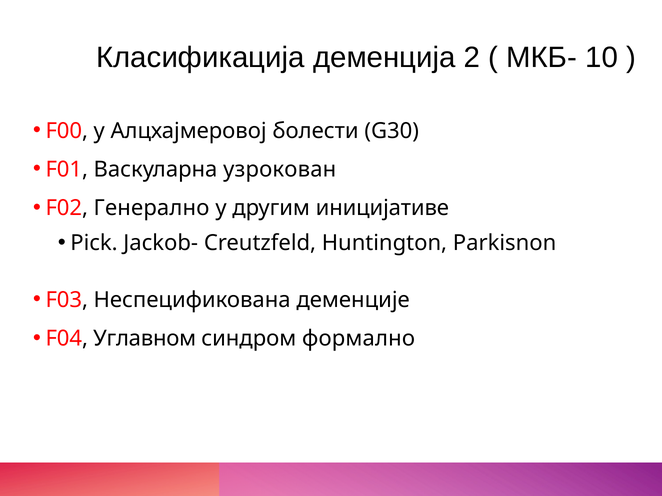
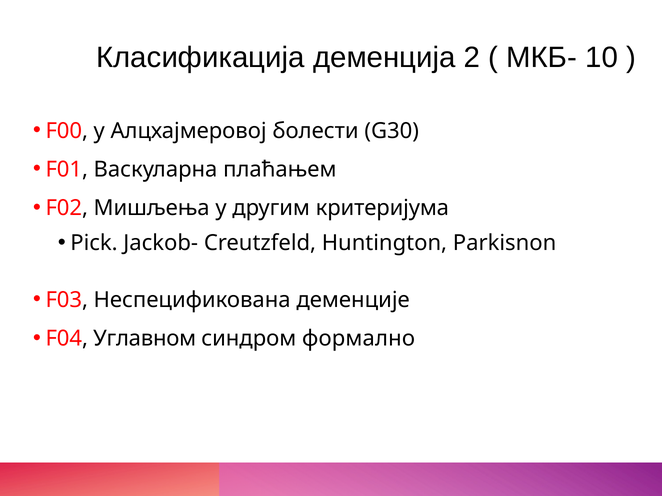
узрокован: узрокован -> плаћањем
Генерално: Генерално -> Мишљења
иницијативе: иницијативе -> критеријума
